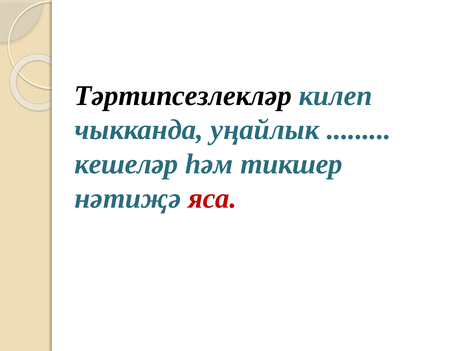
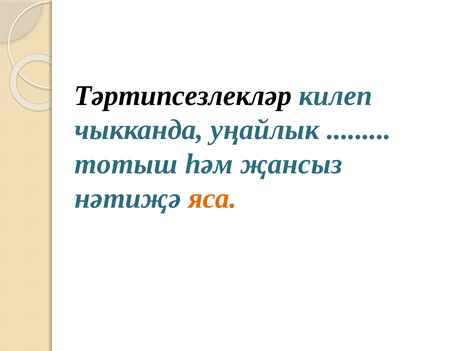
кешеләр: кешеләр -> тотыш
тикшер: тикшер -> җансыз
яса colour: red -> orange
